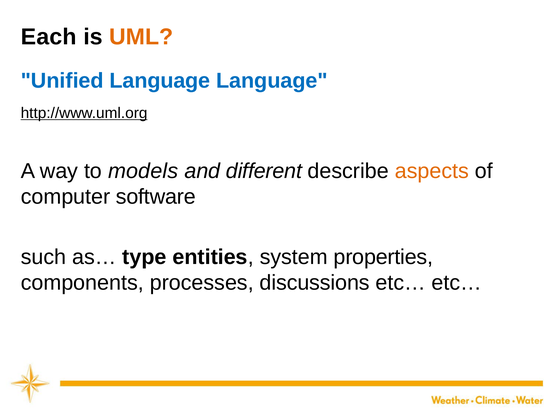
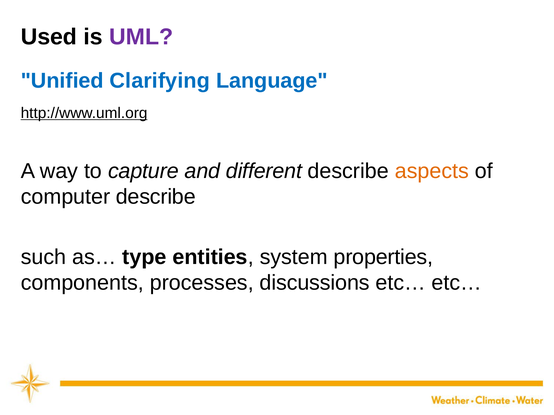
Each: Each -> Used
UML colour: orange -> purple
Unified Language: Language -> Clarifying
models: models -> capture
computer software: software -> describe
